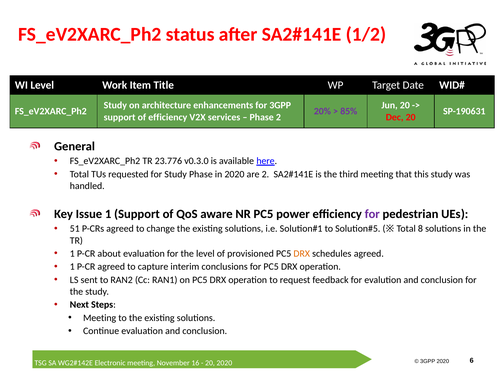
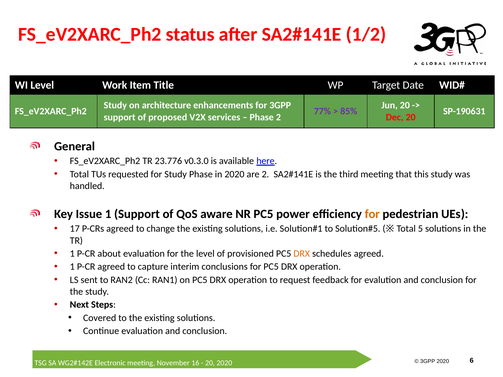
20%: 20% -> 77%
of efficiency: efficiency -> proposed
for at (372, 214) colour: purple -> orange
51: 51 -> 17
8: 8 -> 5
Meeting at (100, 318): Meeting -> Covered
